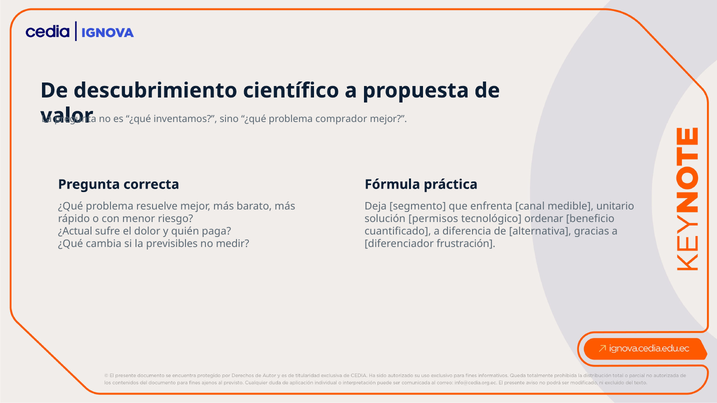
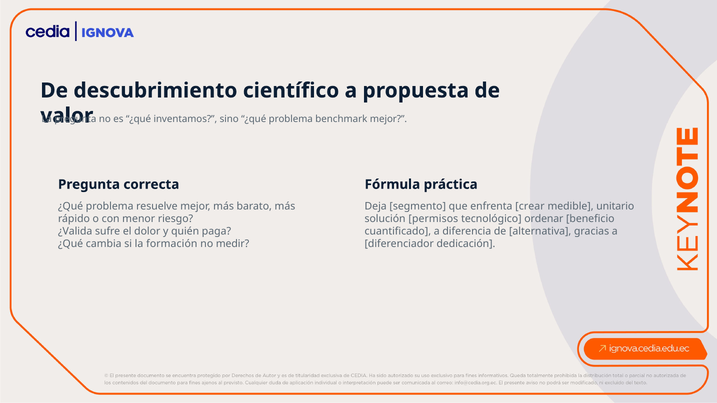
comprador: comprador -> benchmark
canal: canal -> crear
¿Actual: ¿Actual -> ¿Valida
previsibles: previsibles -> formación
frustración: frustración -> dedicación
